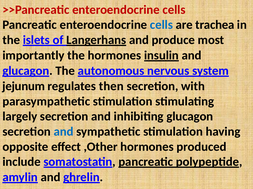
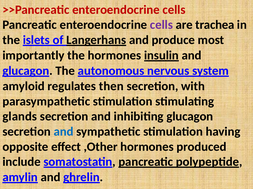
cells at (161, 25) colour: blue -> purple
jejunum: jejunum -> amyloid
largely: largely -> glands
